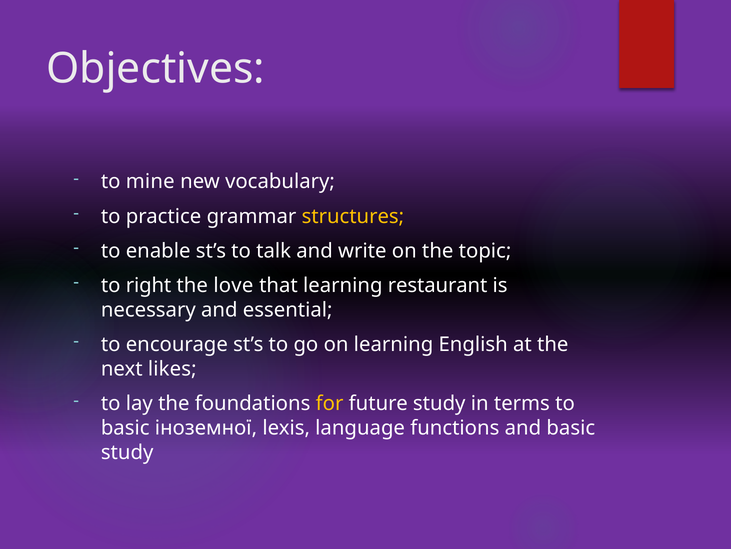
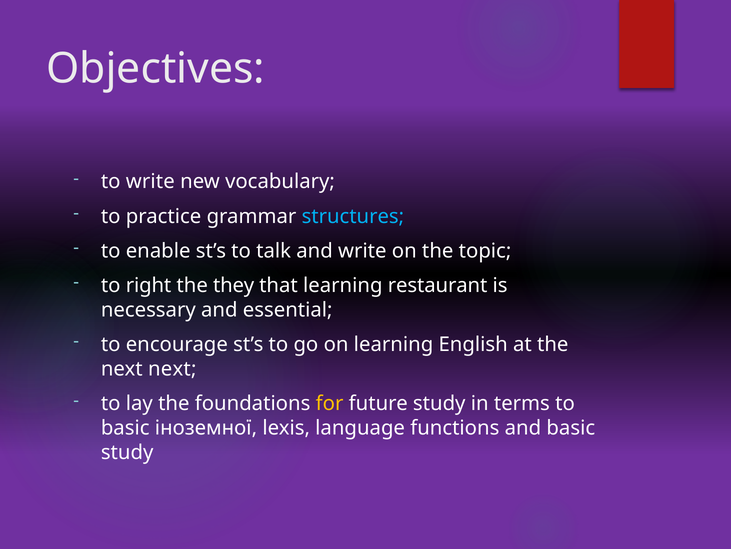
to mine: mine -> write
structures colour: yellow -> light blue
love: love -> they
next likes: likes -> next
